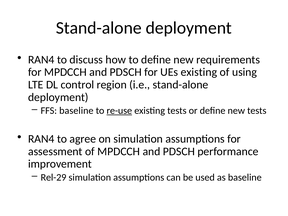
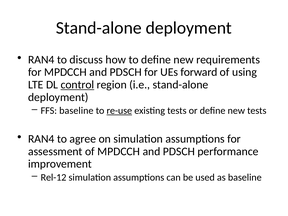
UEs existing: existing -> forward
control underline: none -> present
Rel-29: Rel-29 -> Rel-12
